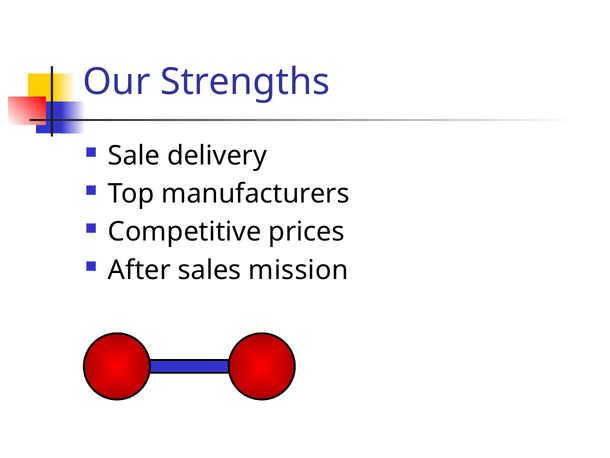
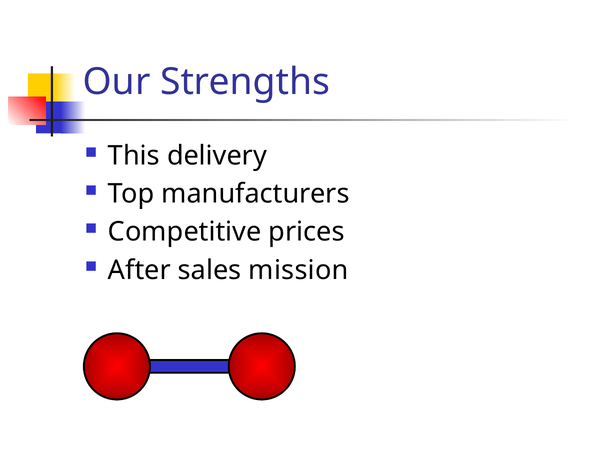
Sale: Sale -> This
